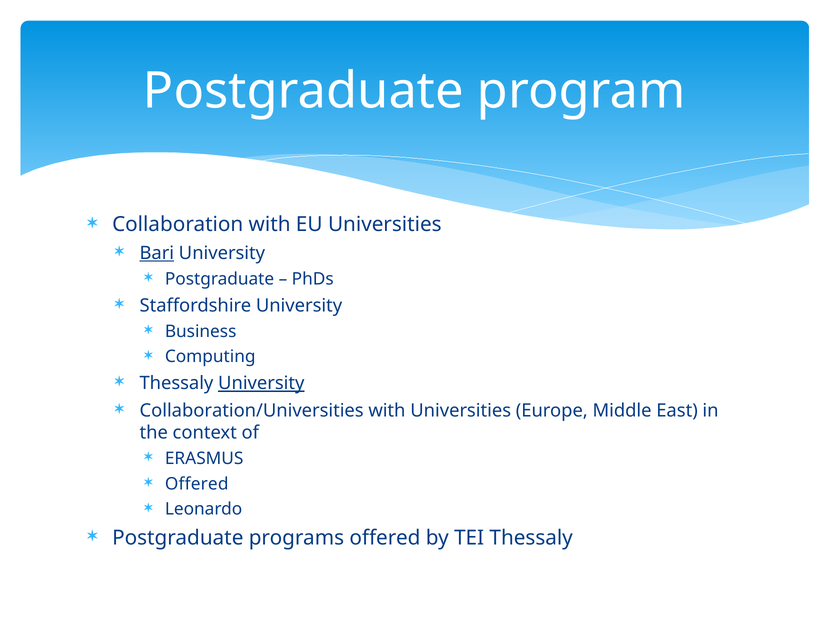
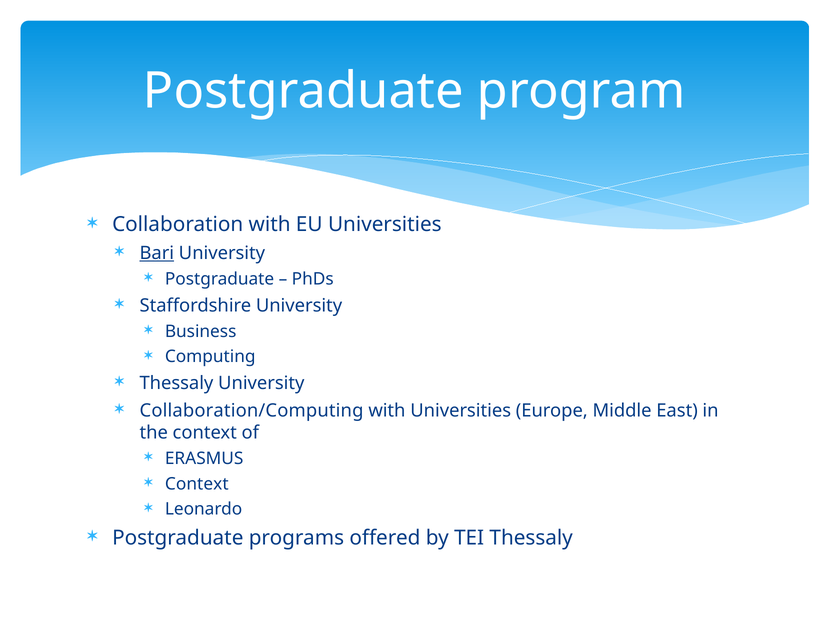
University at (261, 383) underline: present -> none
Collaboration/Universities: Collaboration/Universities -> Collaboration/Computing
Offered at (197, 484): Offered -> Context
